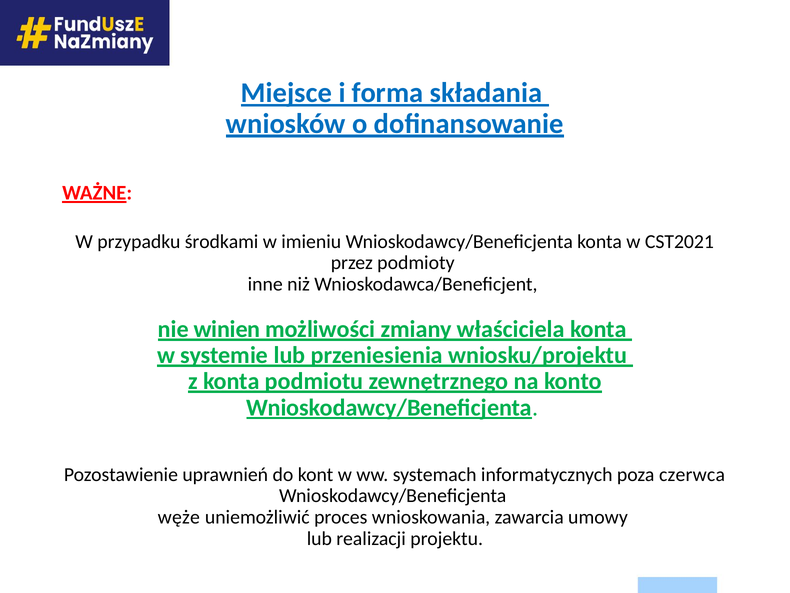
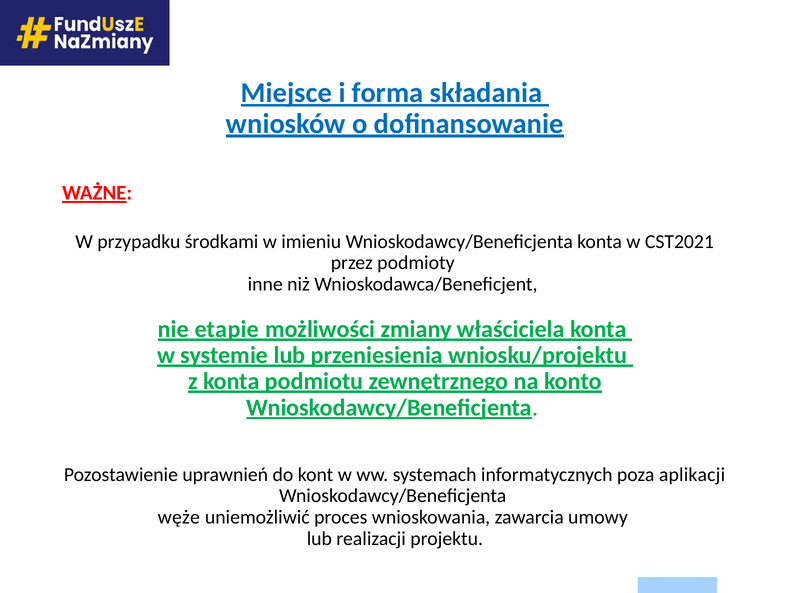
winien: winien -> etapie
czerwca: czerwca -> aplikacji
